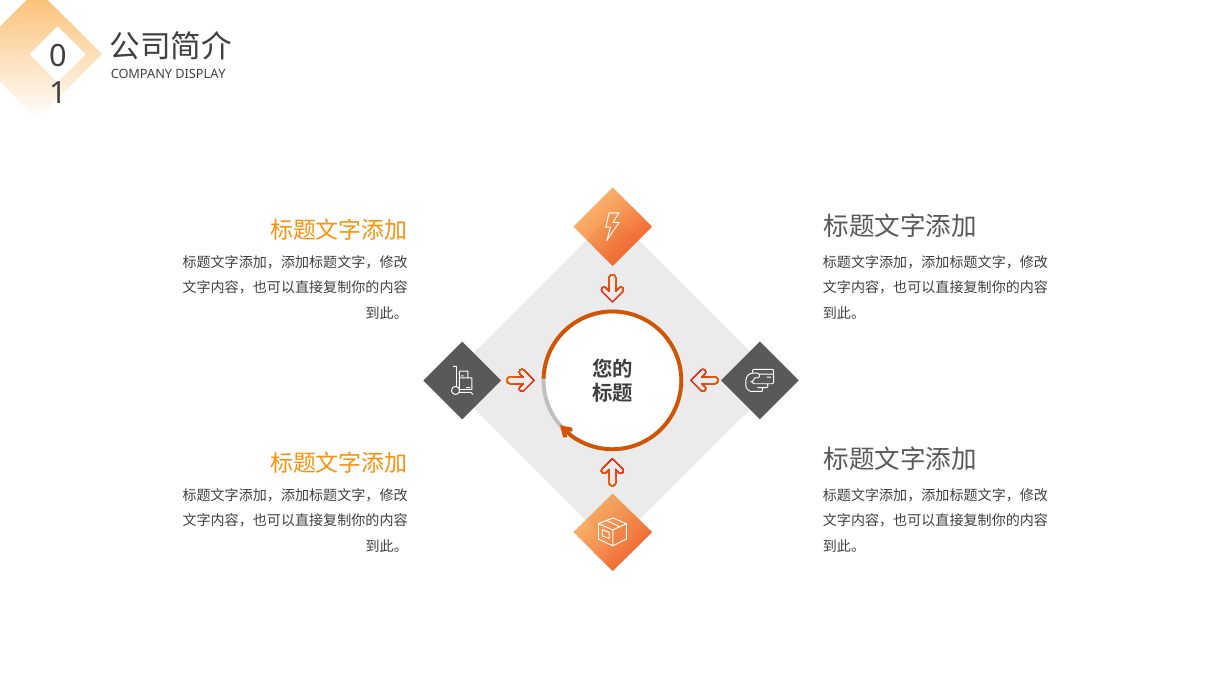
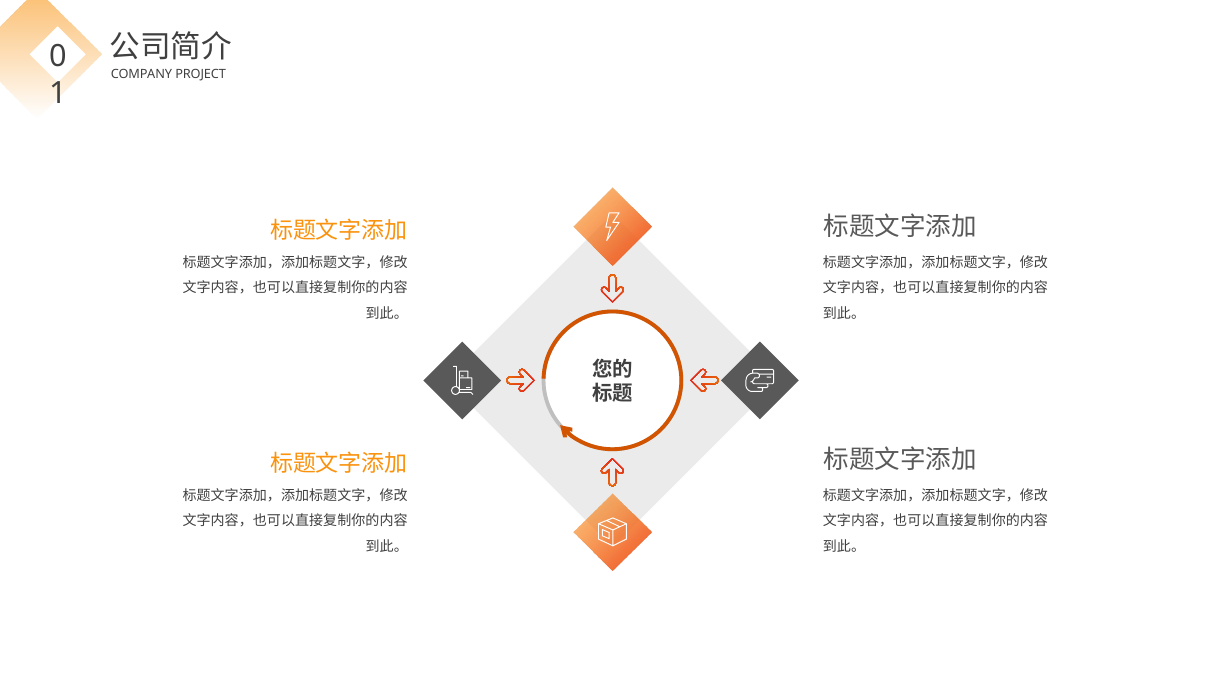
DISPLAY: DISPLAY -> PROJECT
